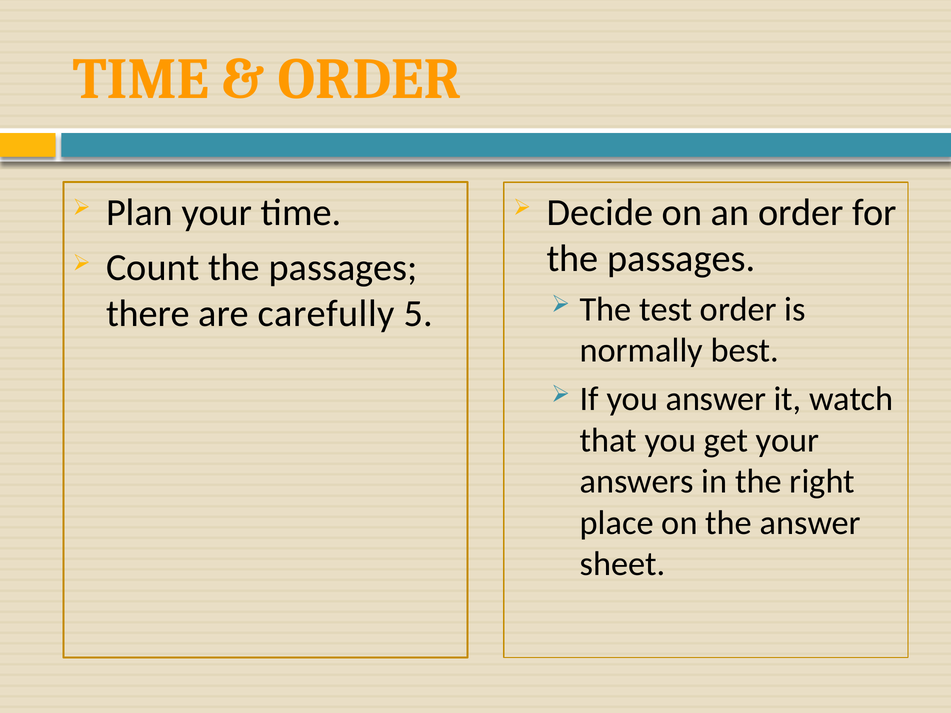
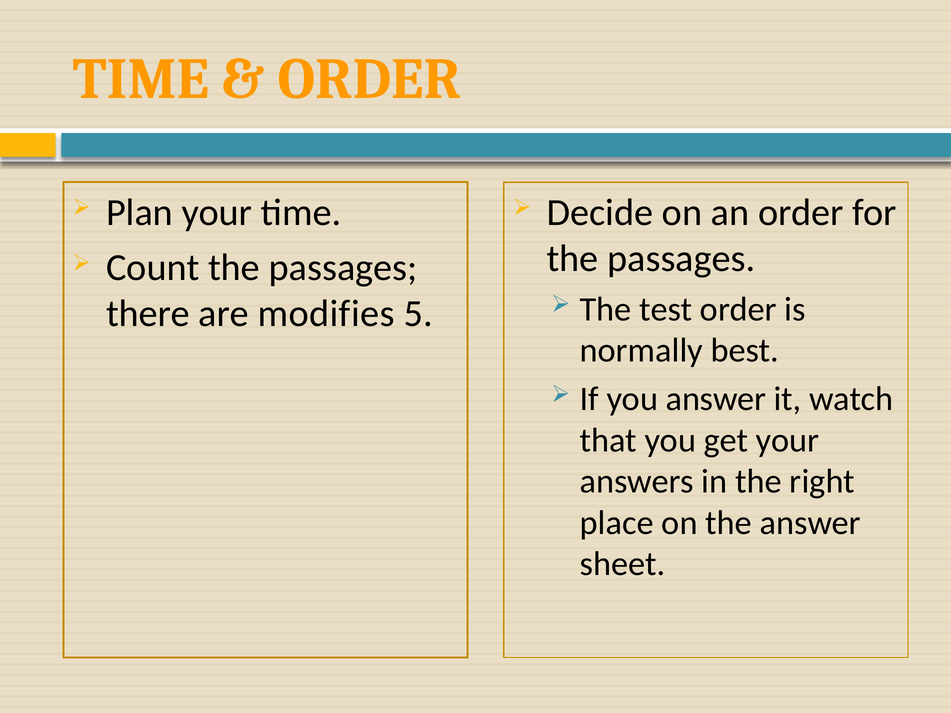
carefully: carefully -> modifies
